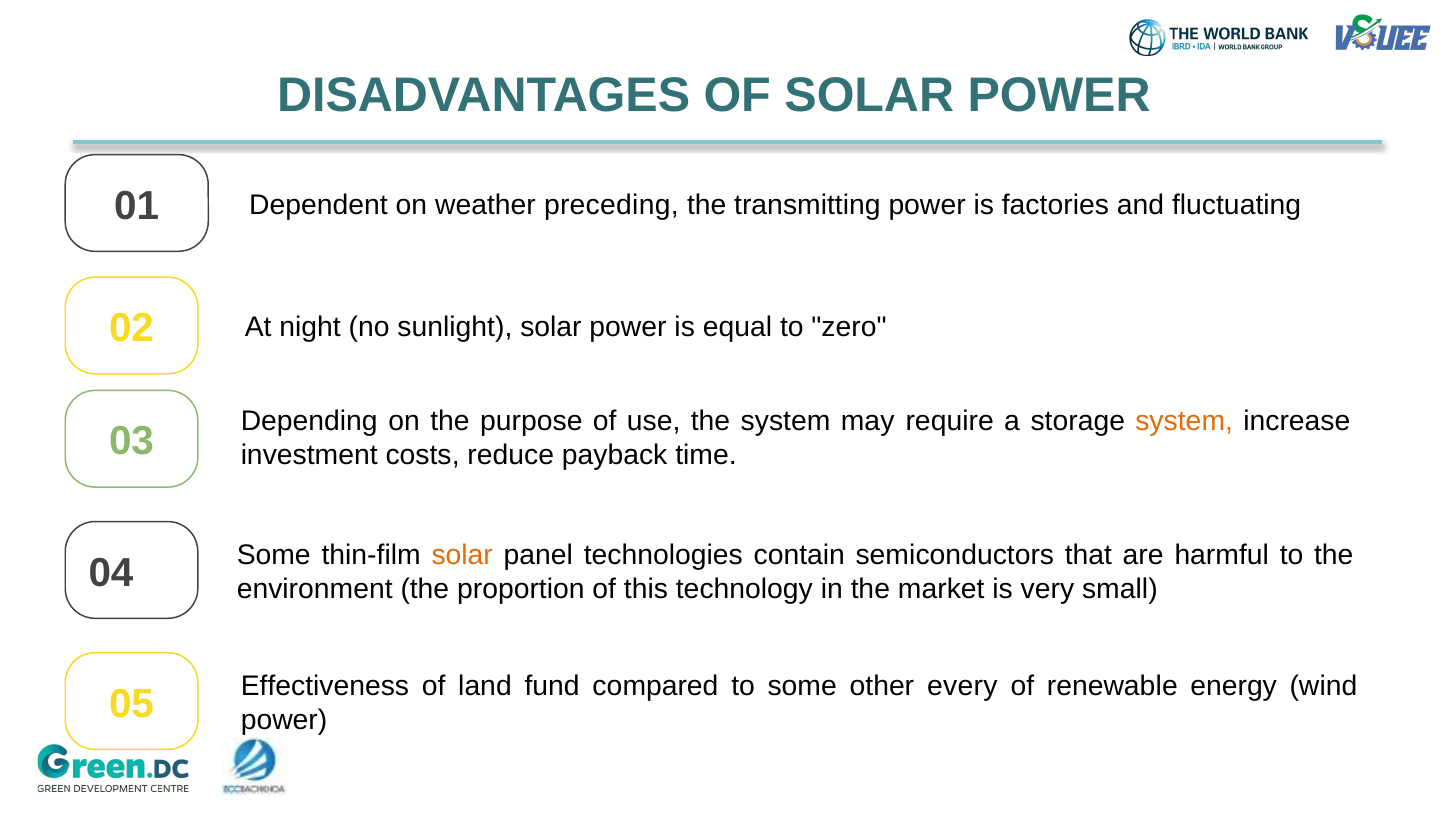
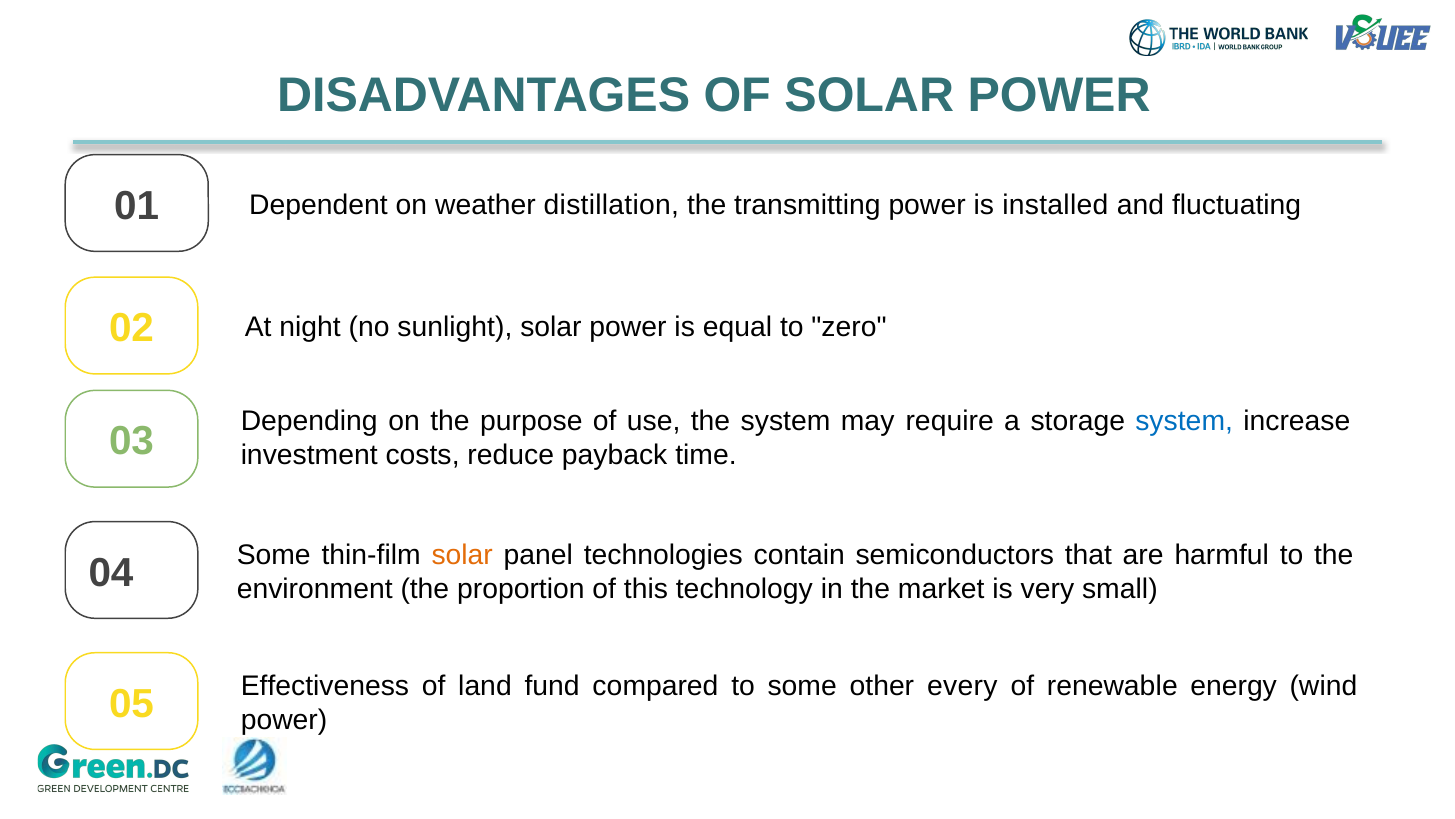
preceding: preceding -> distillation
factories: factories -> installed
system at (1184, 421) colour: orange -> blue
